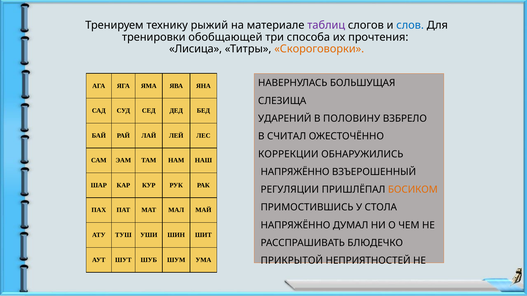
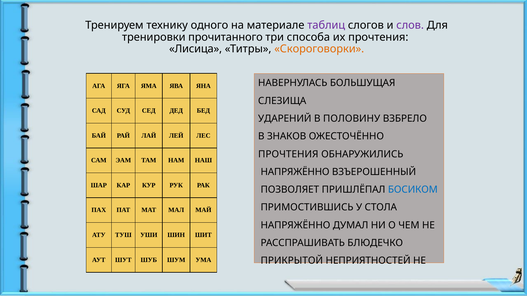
рыжий: рыжий -> одного
слов colour: blue -> purple
обобщающей: обобщающей -> прочитанного
СЧИТАЛ: СЧИТАЛ -> ЗНАКОВ
КОРРЕКЦИИ at (288, 154): КОРРЕКЦИИ -> ПРОЧТЕНИЯ
РЕГУЛЯЦИИ: РЕГУЛЯЦИИ -> ПОЗВОЛЯЕТ
БОСИКОМ colour: orange -> blue
